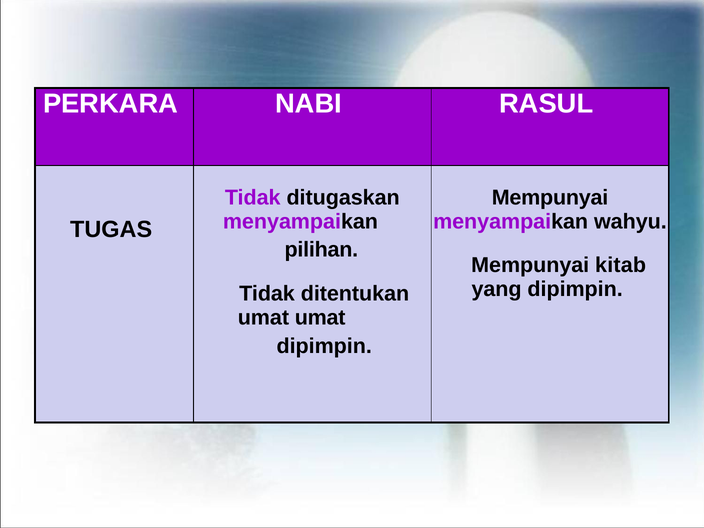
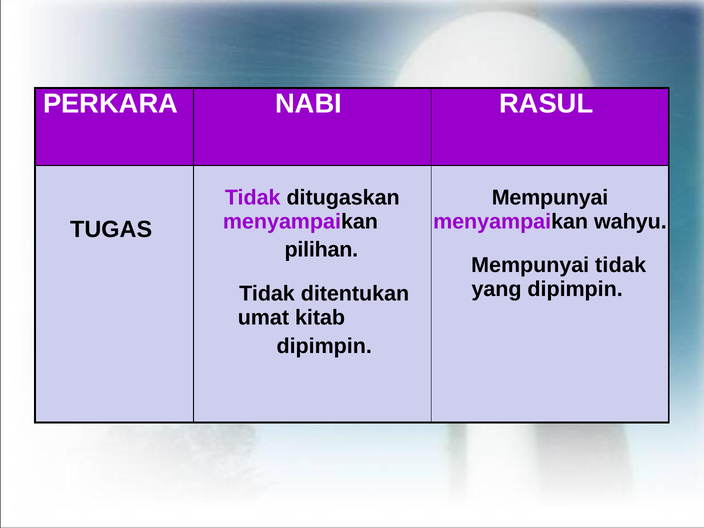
Mempunyai kitab: kitab -> tidak
umat umat: umat -> kitab
